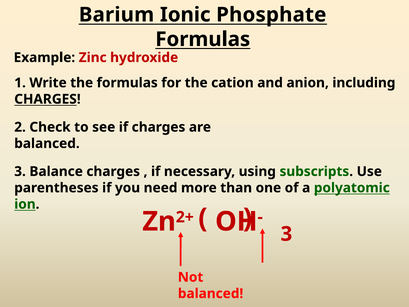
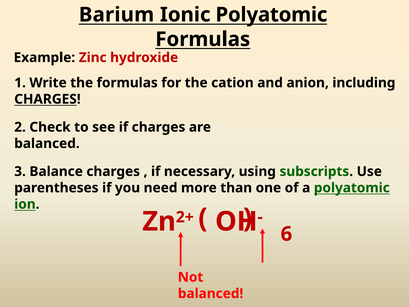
Ionic Phosphate: Phosphate -> Polyatomic
3 at (286, 234): 3 -> 6
